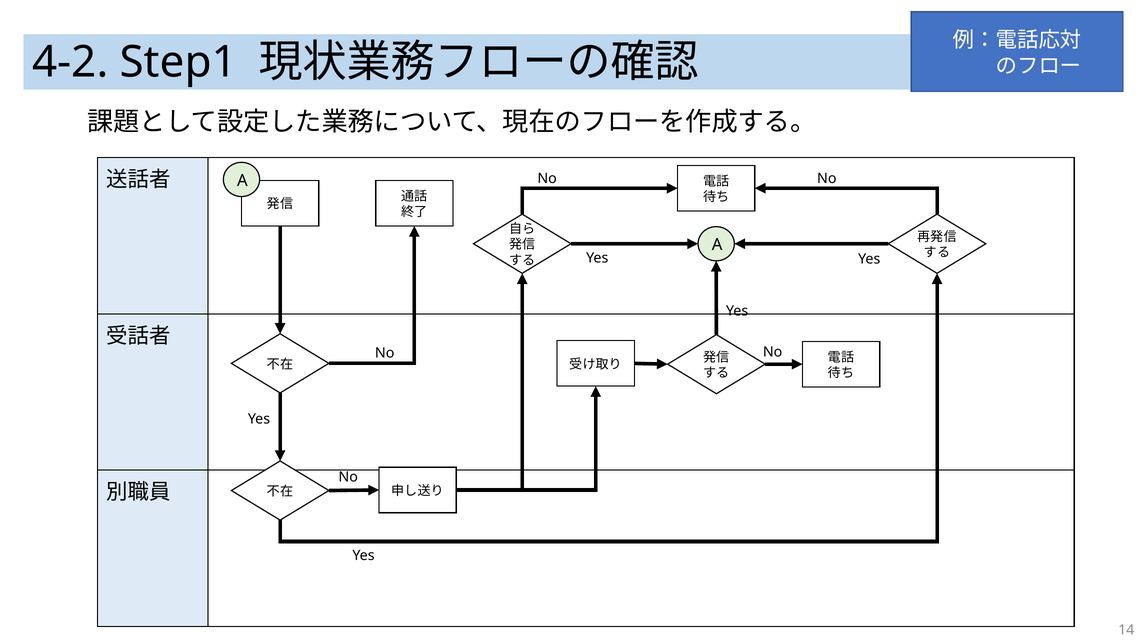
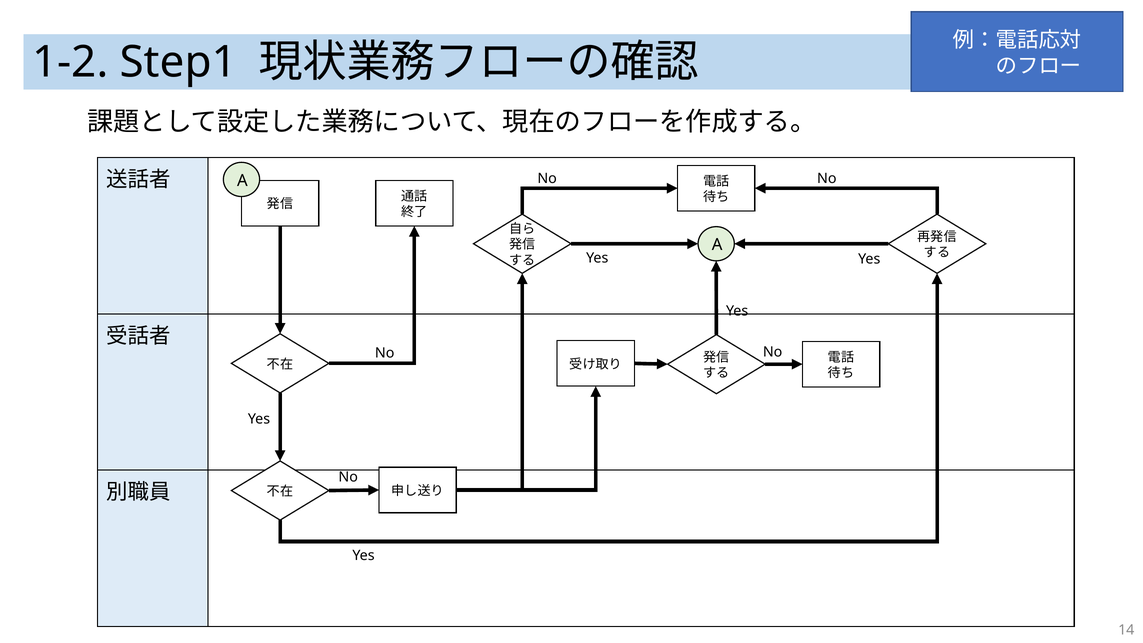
4-2: 4-2 -> 1-2
